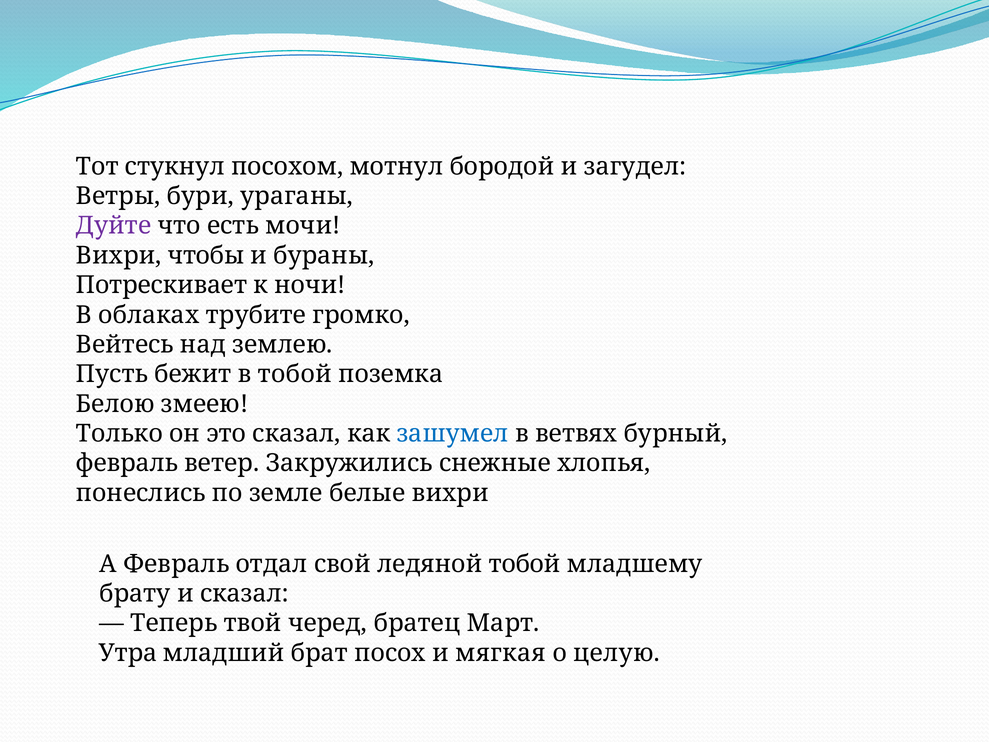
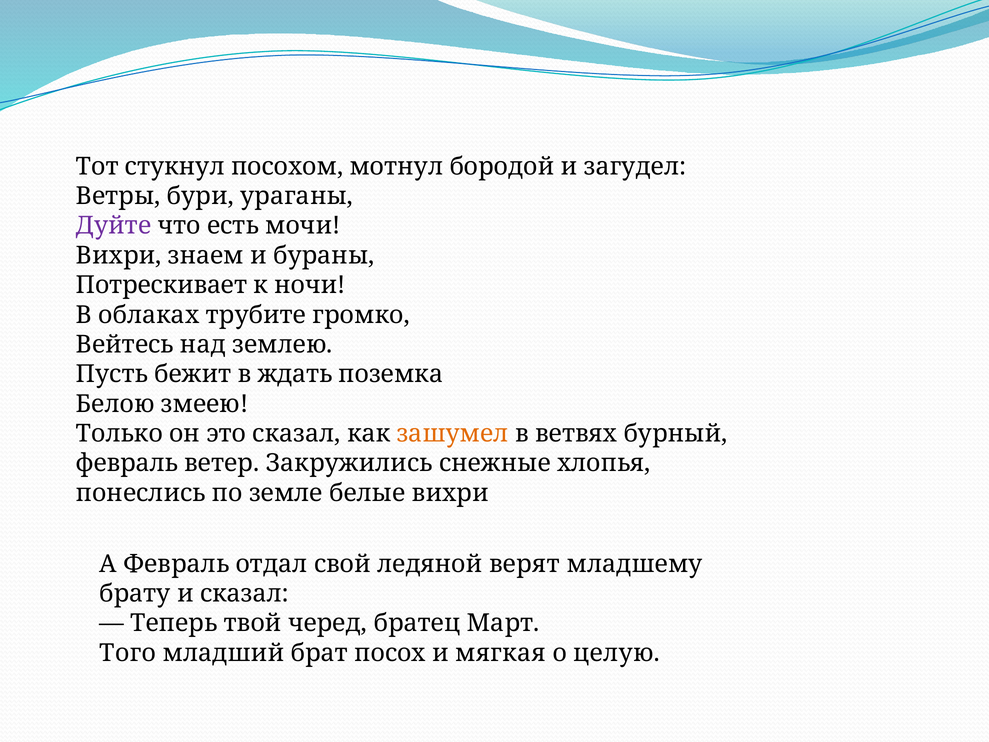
чтобы: чтобы -> знаем
в тобой: тобой -> ждать
зашумел colour: blue -> orange
ледяной тобой: тобой -> верят
Утра: Утра -> Того
